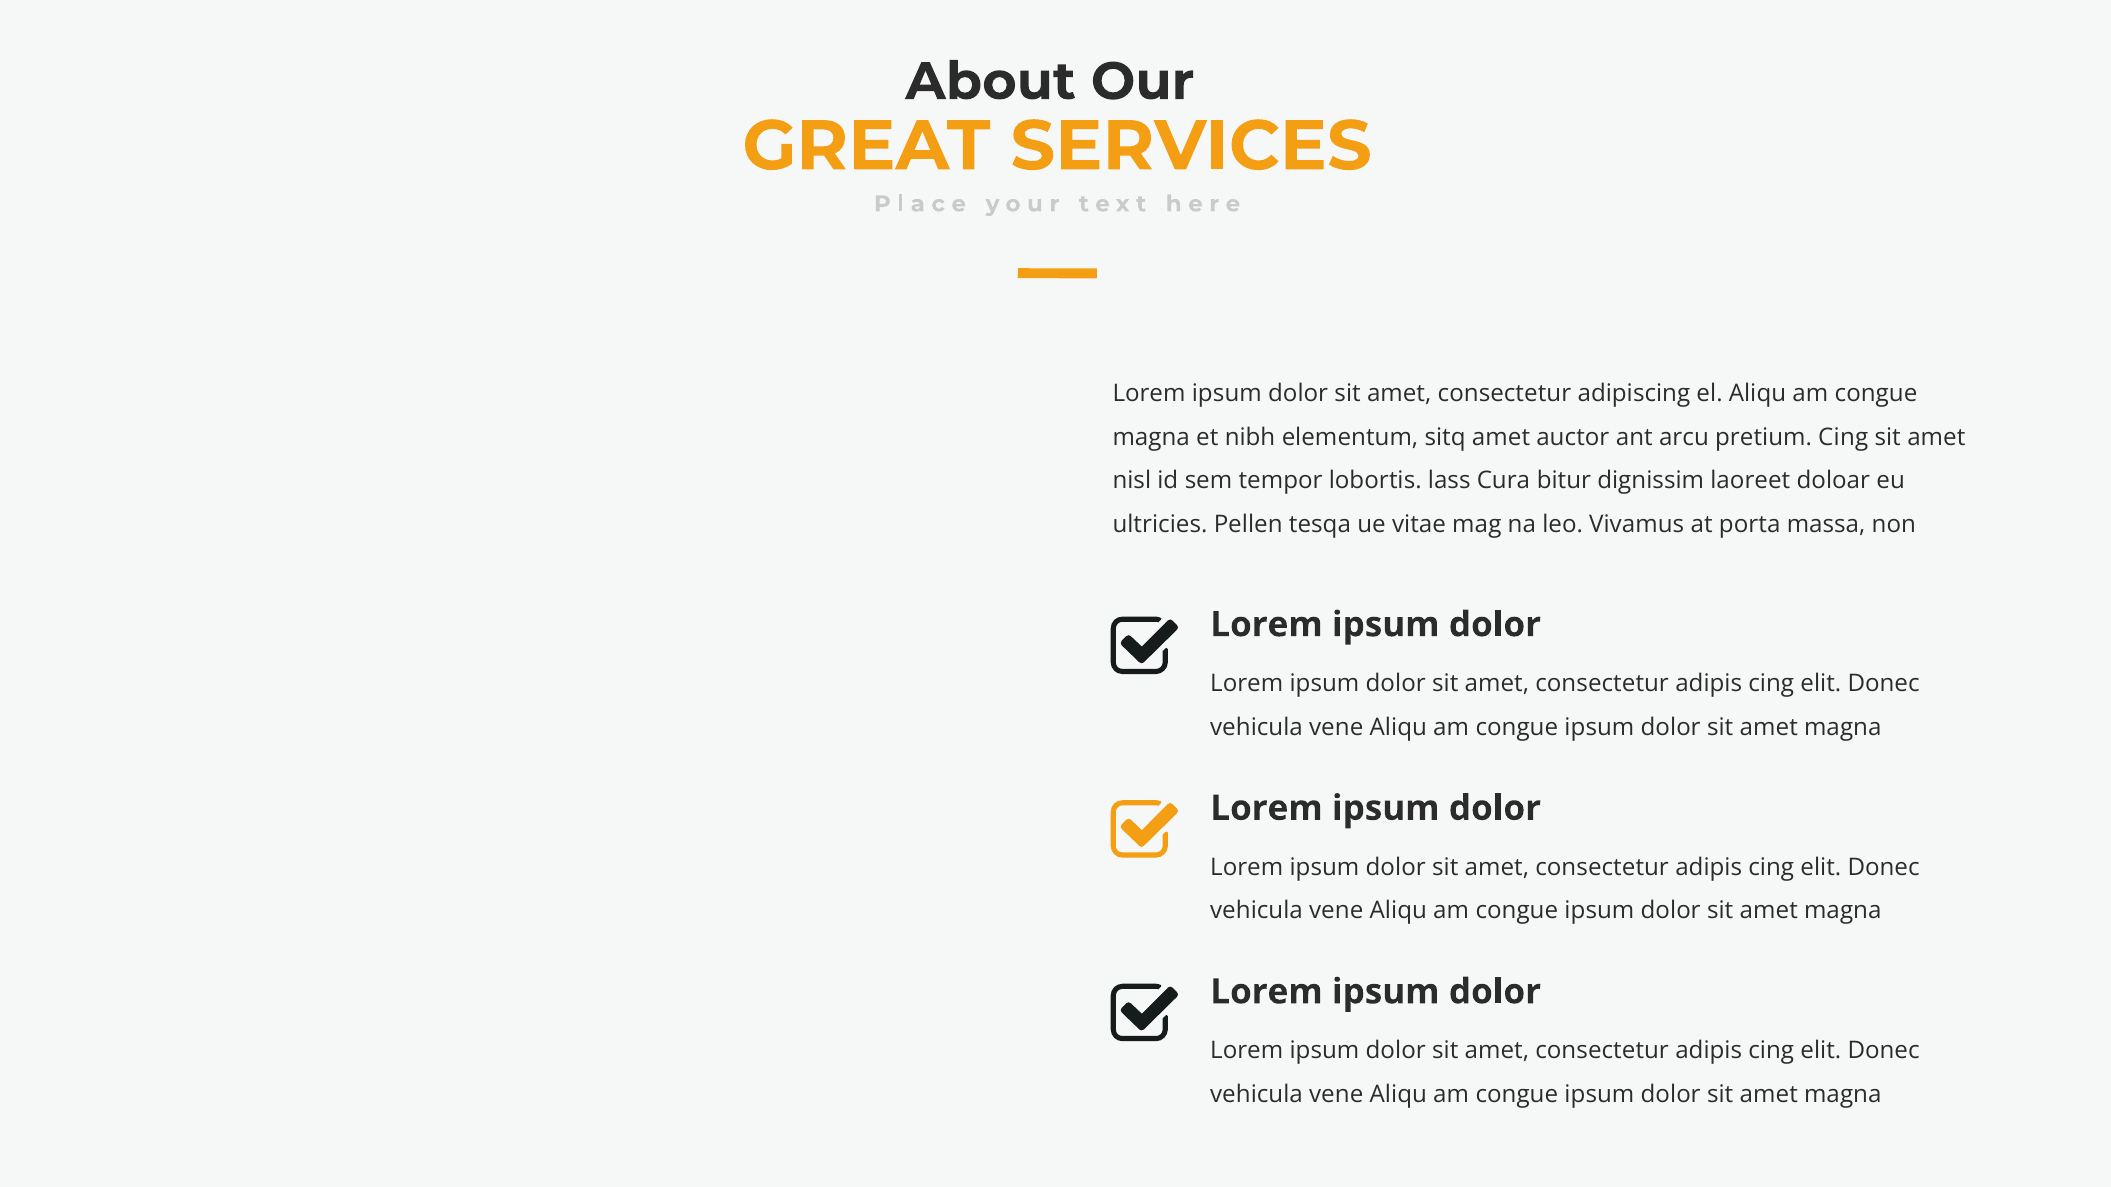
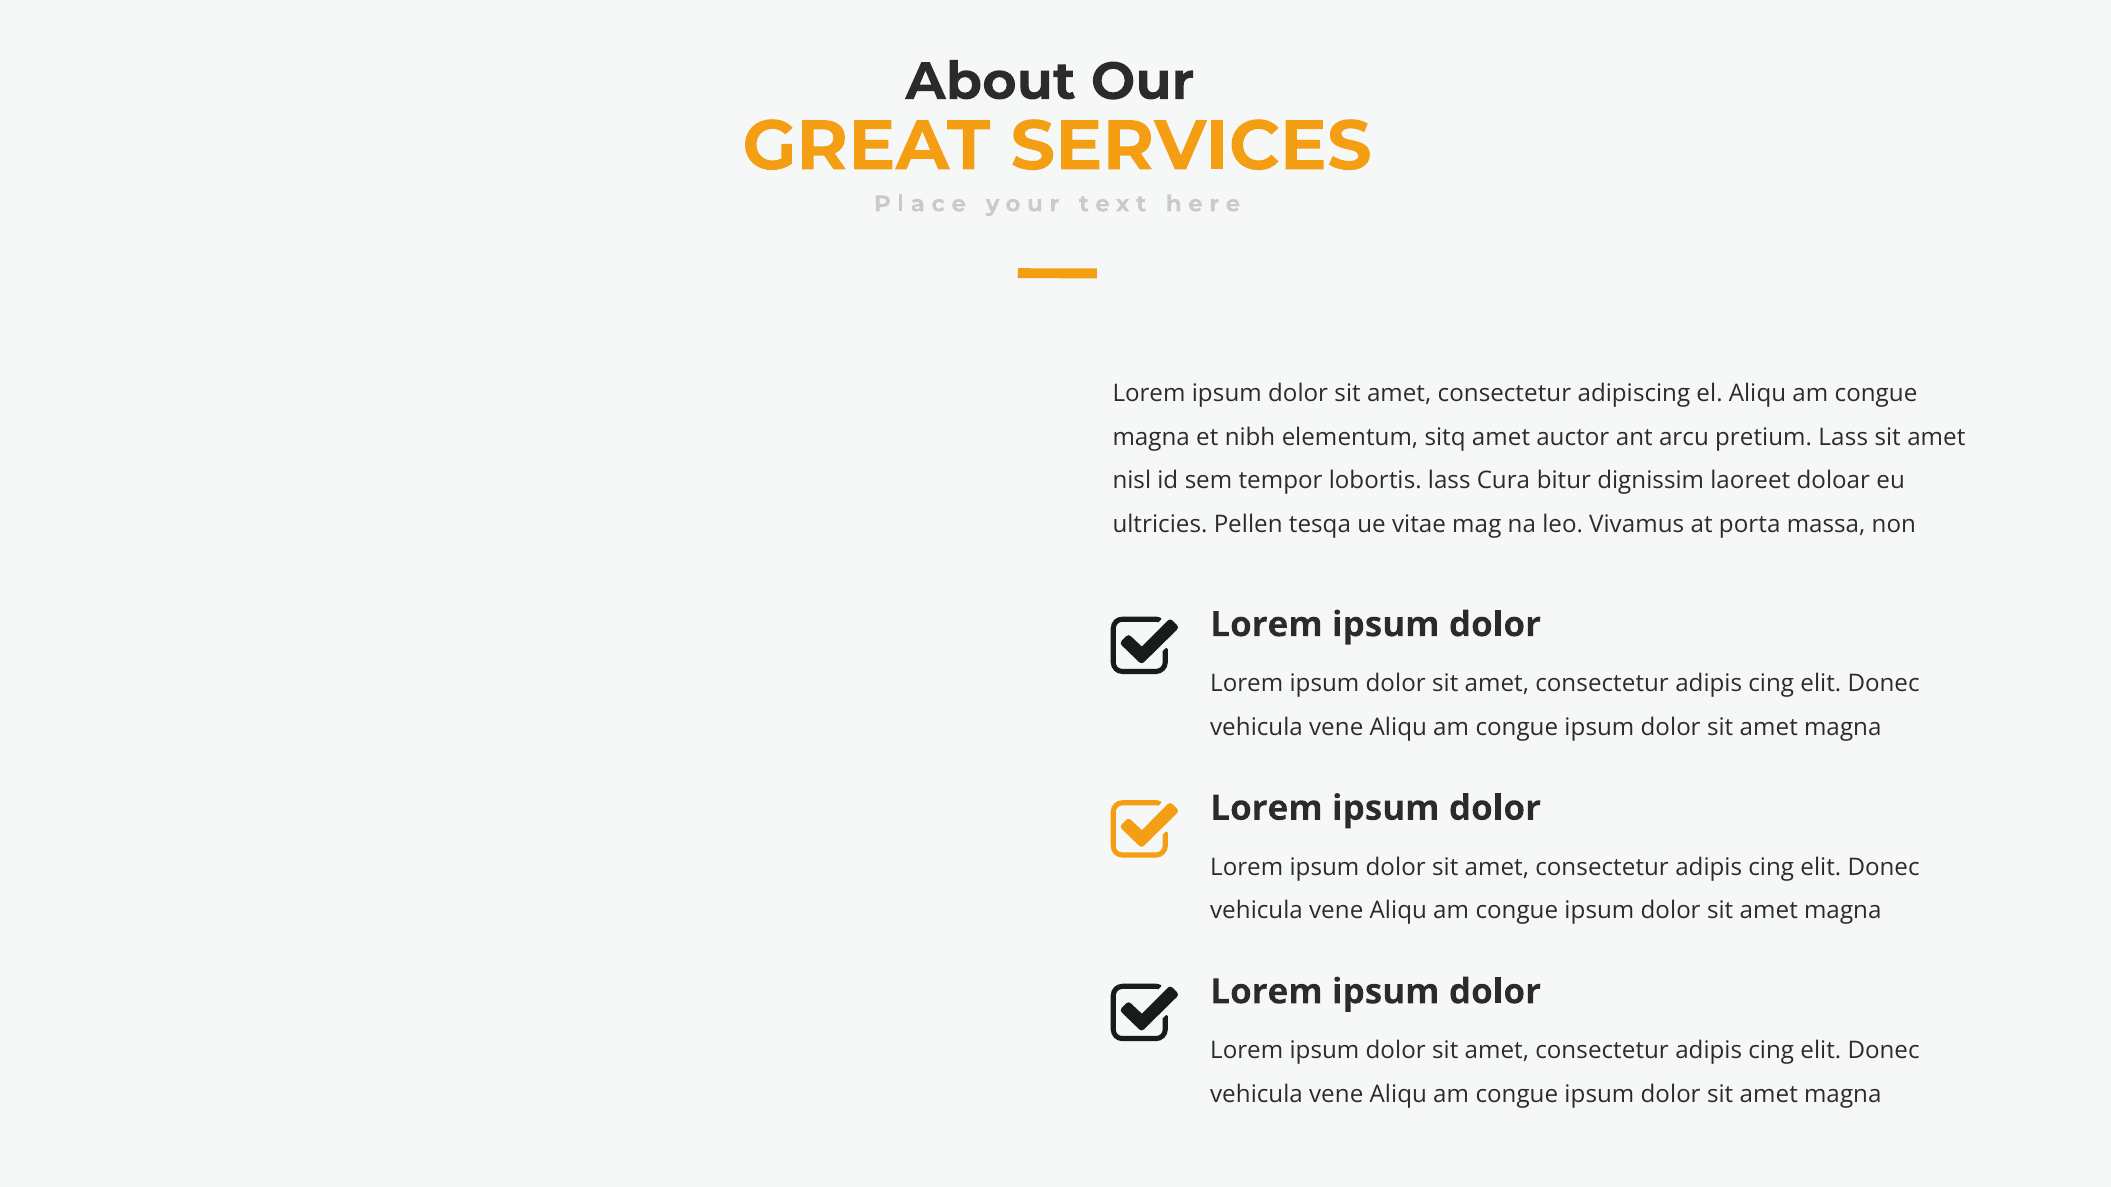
pretium Cing: Cing -> Lass
